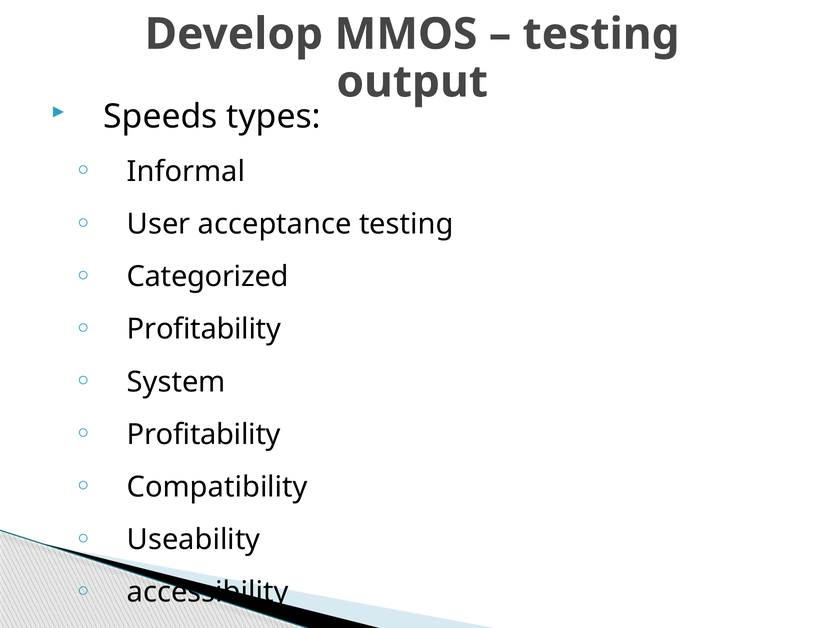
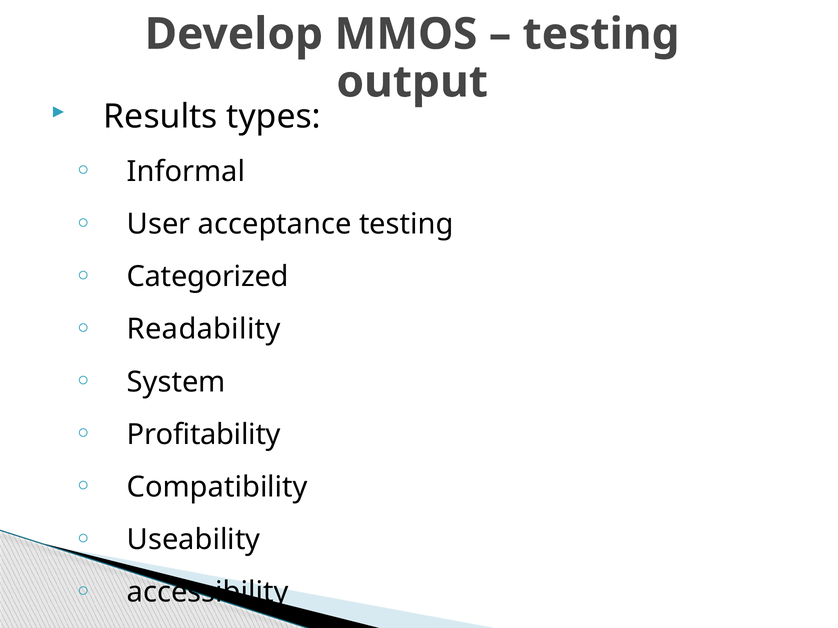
Speeds: Speeds -> Results
Profitability at (204, 330): Profitability -> Readability
